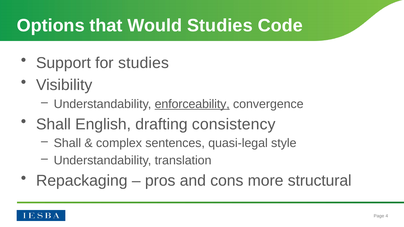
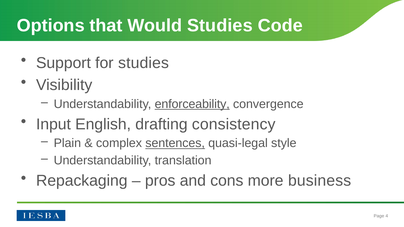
Shall at (53, 124): Shall -> Input
Shall at (67, 143): Shall -> Plain
sentences underline: none -> present
structural: structural -> business
